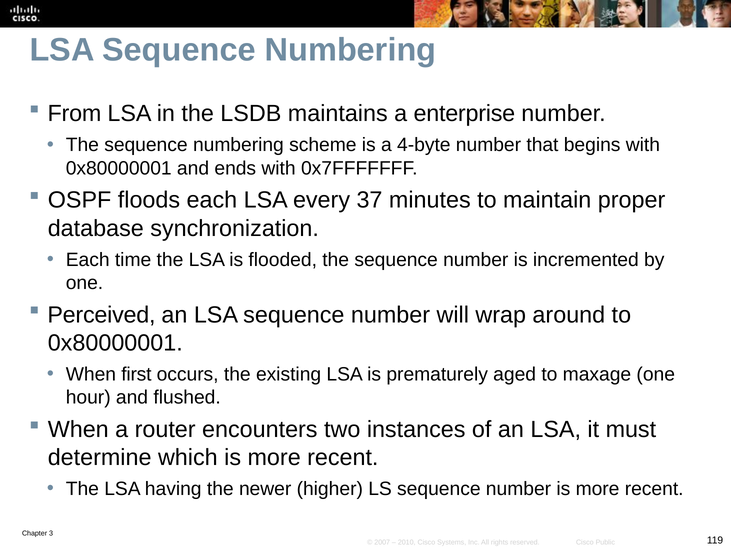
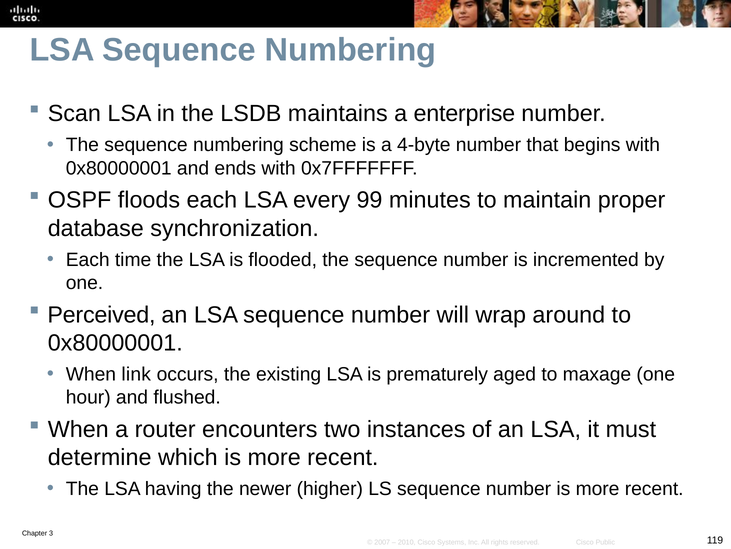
From: From -> Scan
37: 37 -> 99
first: first -> link
